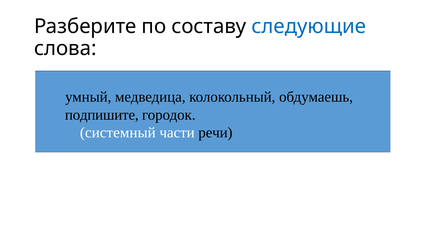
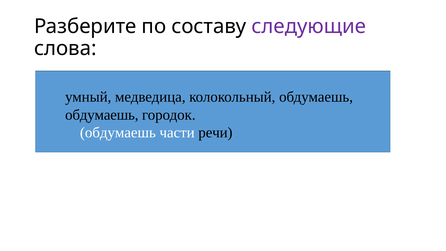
следующие colour: blue -> purple
подпишите at (102, 115): подпишите -> обдумаешь
системный at (118, 133): системный -> обдумаешь
